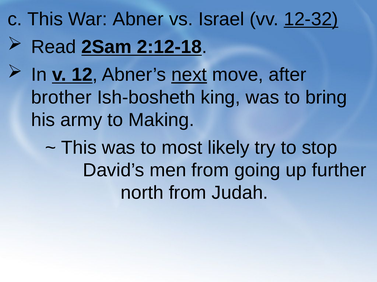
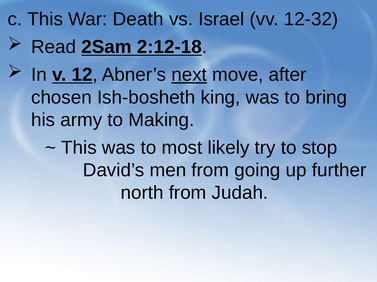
Abner: Abner -> Death
12-32 underline: present -> none
brother: brother -> chosen
